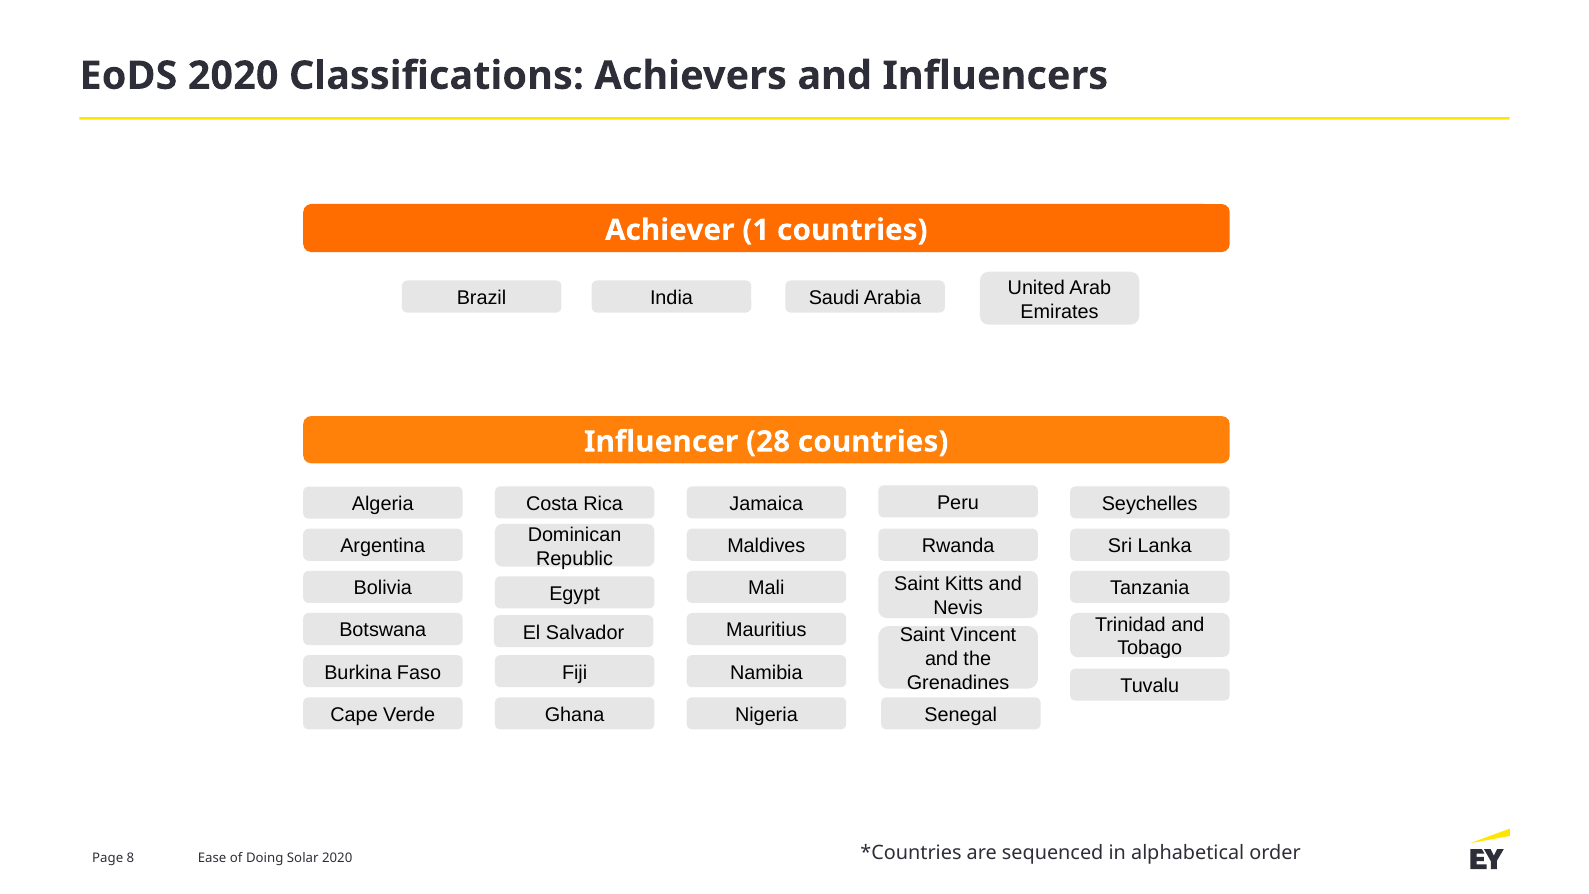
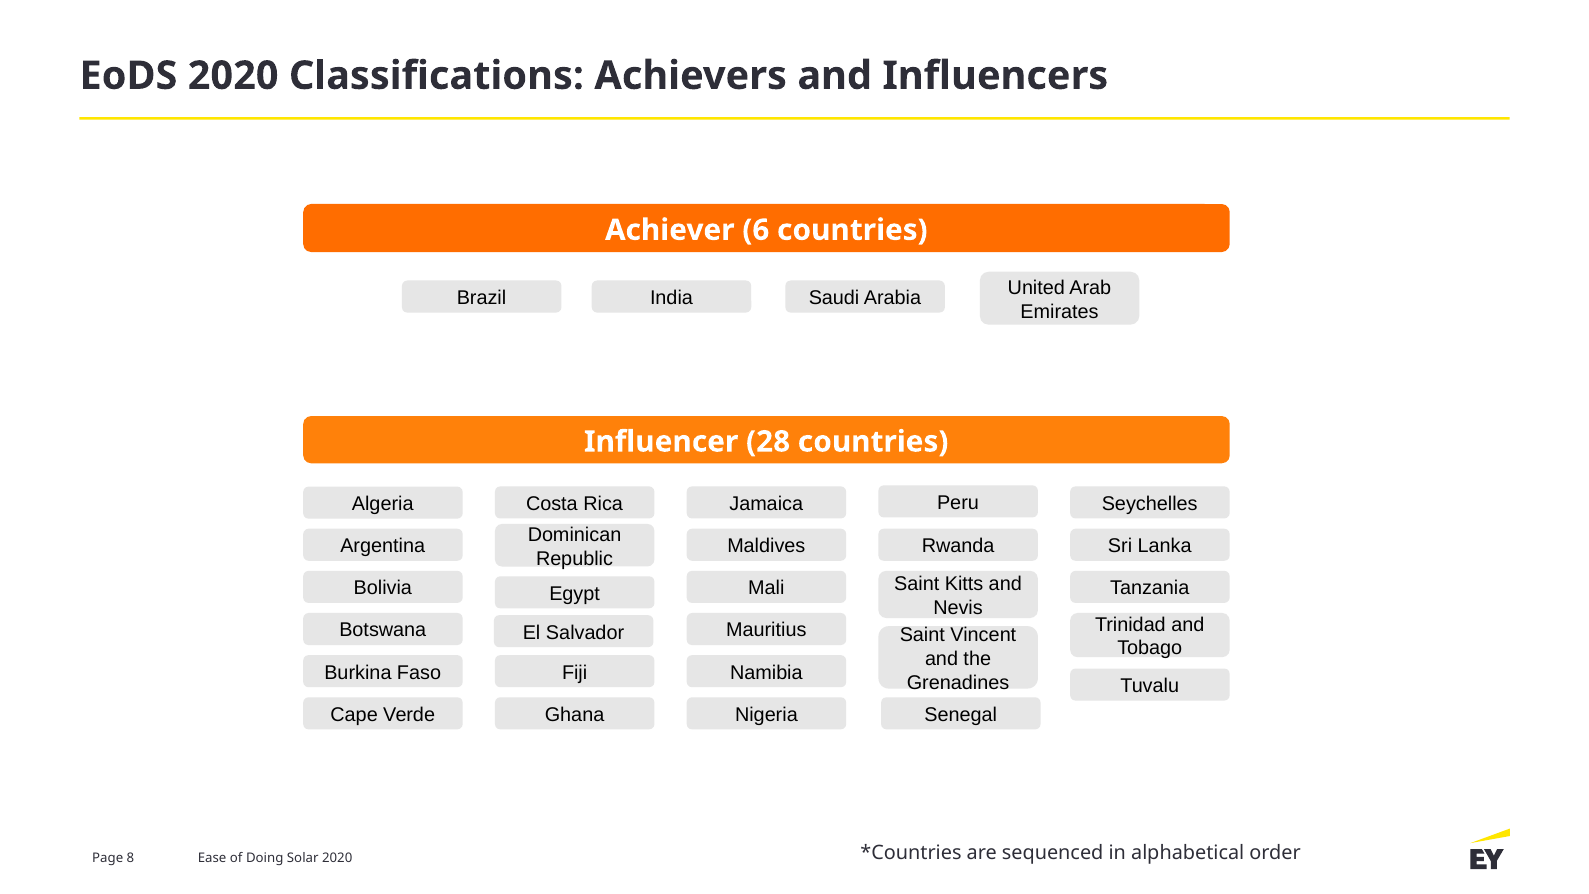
1: 1 -> 6
